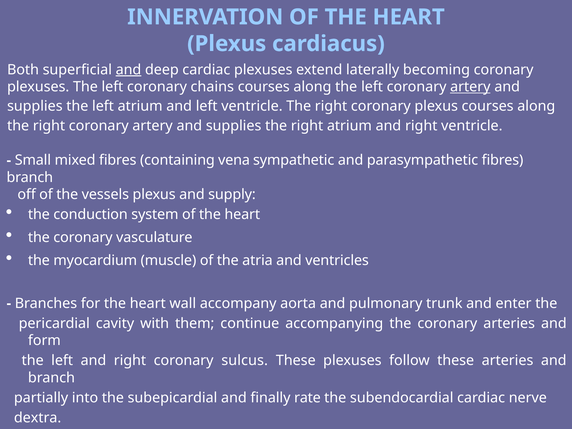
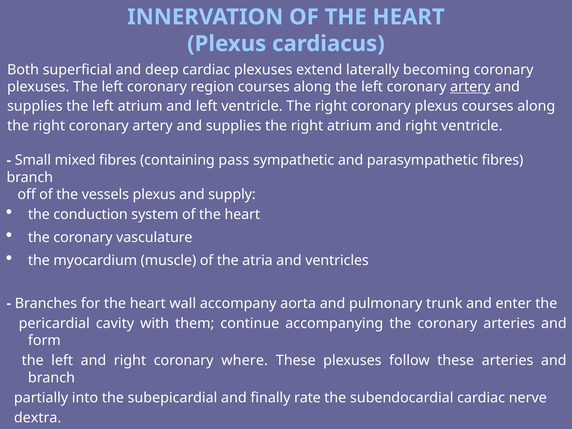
and at (128, 70) underline: present -> none
chains: chains -> region
vena: vena -> pass
sulcus: sulcus -> where
